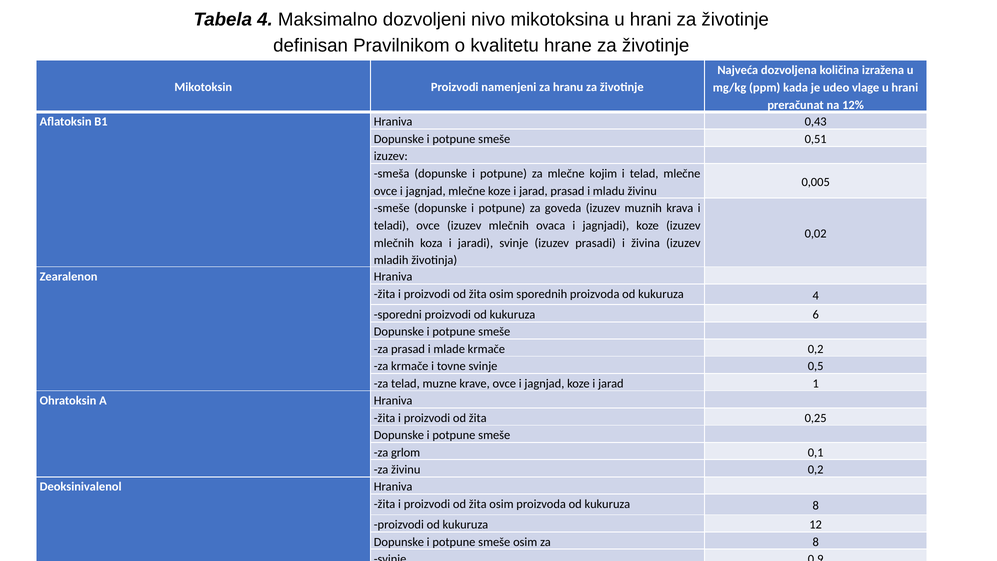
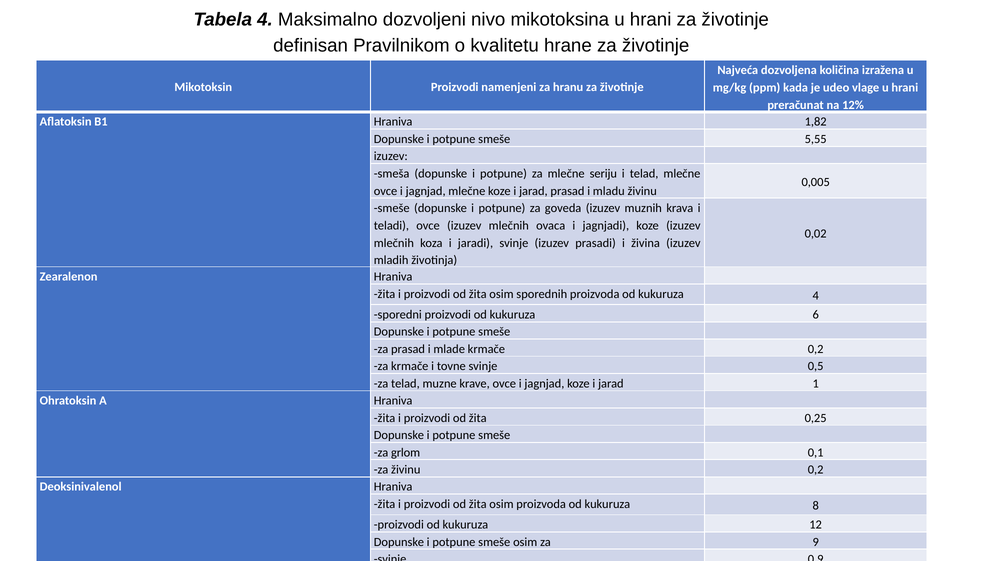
0,43: 0,43 -> 1,82
0,51: 0,51 -> 5,55
kojim: kojim -> seriju
za 8: 8 -> 9
